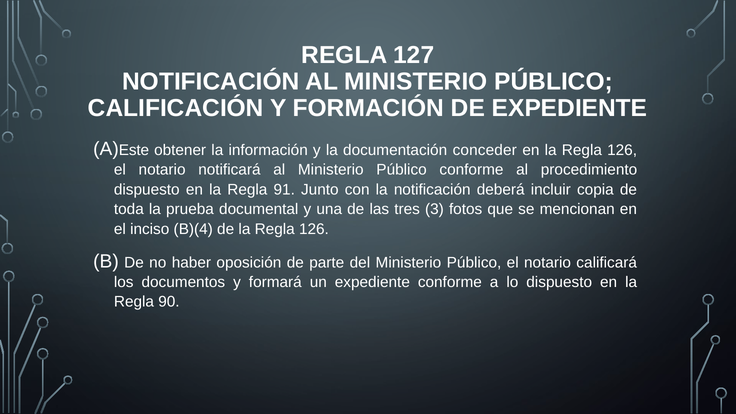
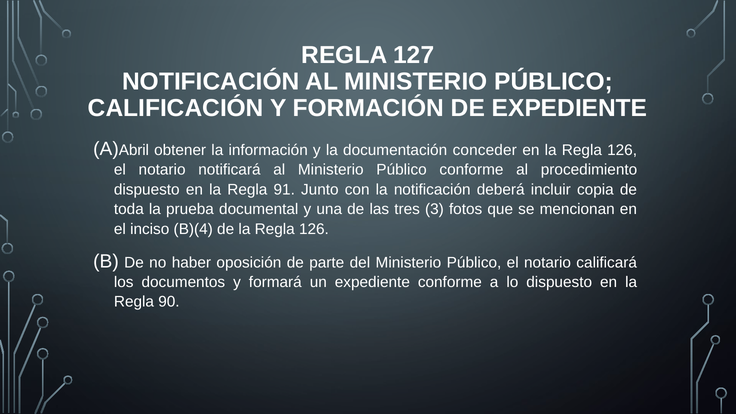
Este: Este -> Abril
